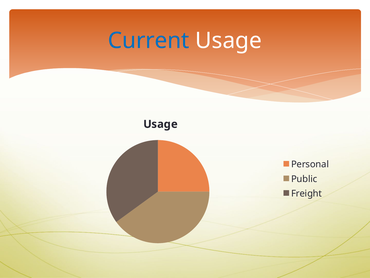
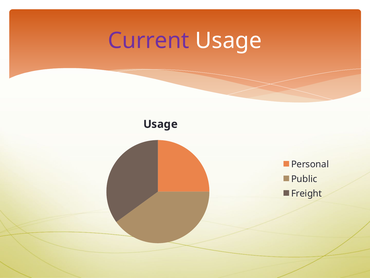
Current colour: blue -> purple
